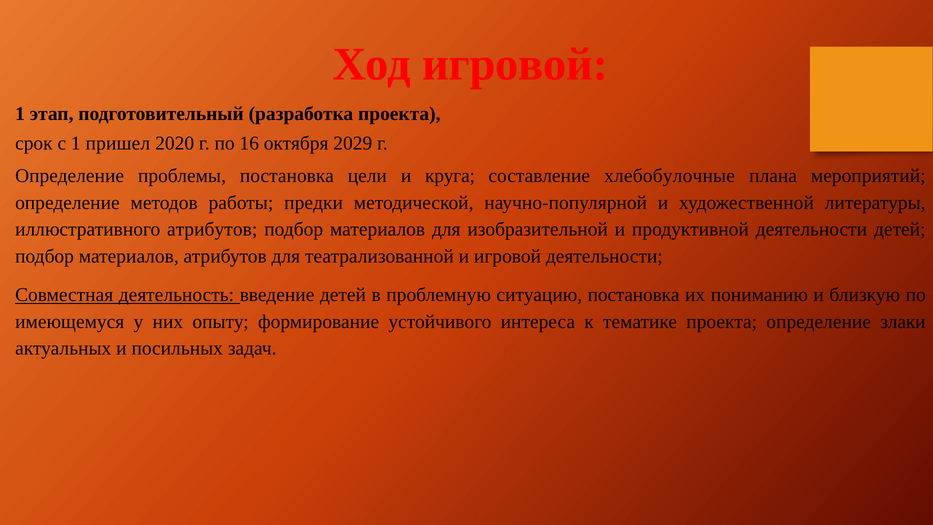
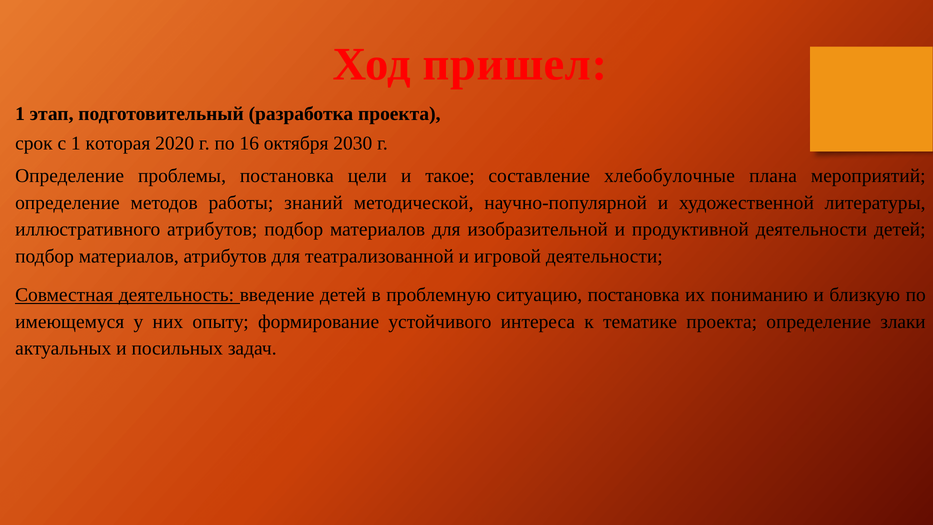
Ход игровой: игровой -> пришел
пришел: пришел -> которая
2029: 2029 -> 2030
круга: круга -> такое
предки: предки -> знаний
